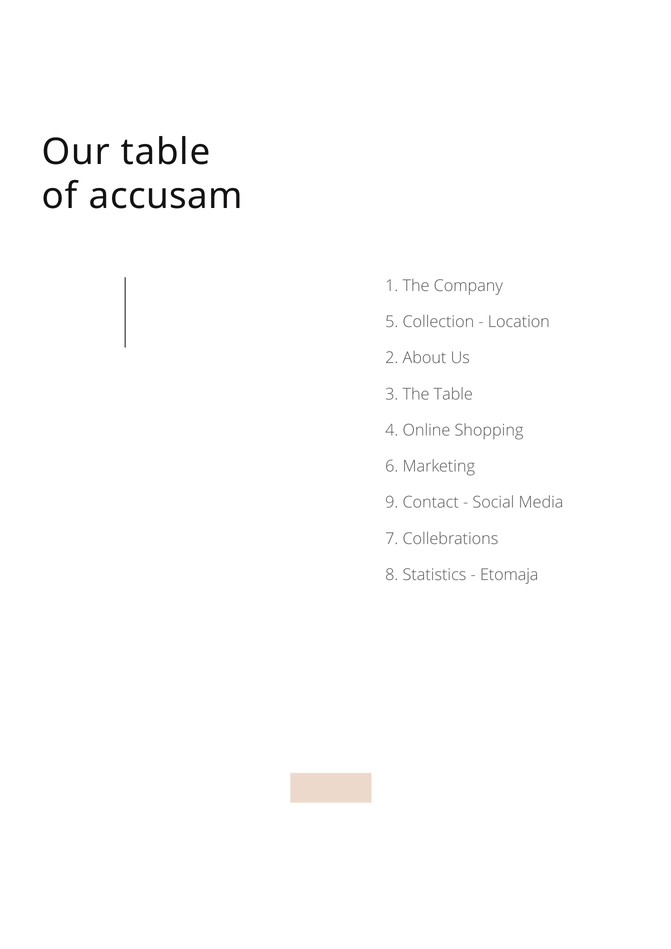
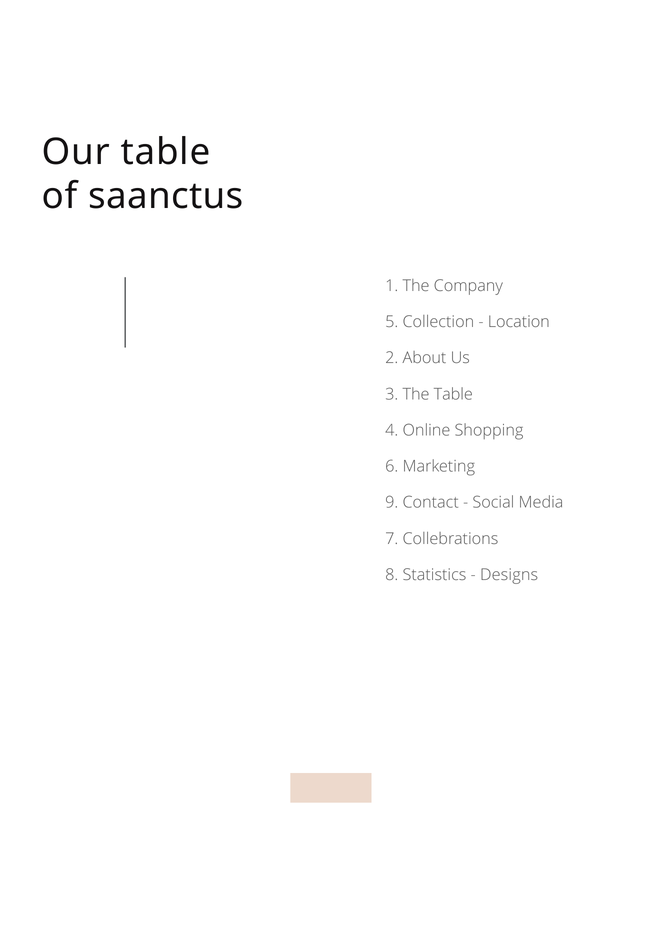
accusam: accusam -> saanctus
Etomaja: Etomaja -> Designs
